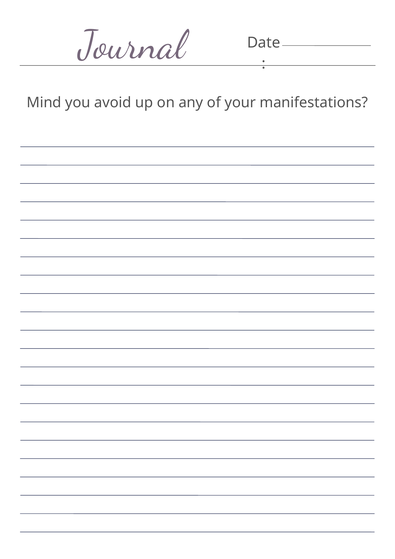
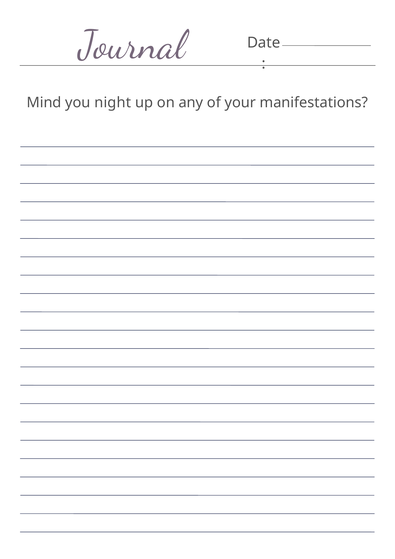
avoid: avoid -> night
